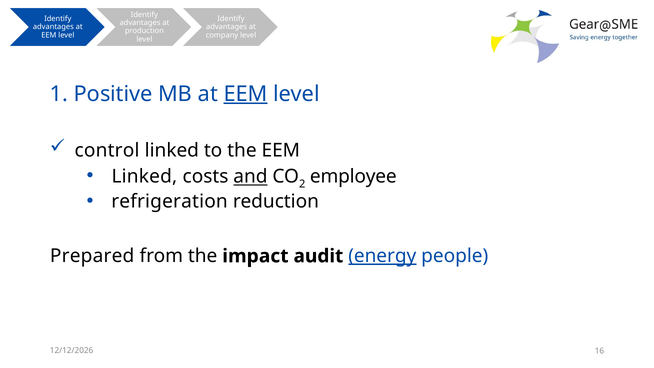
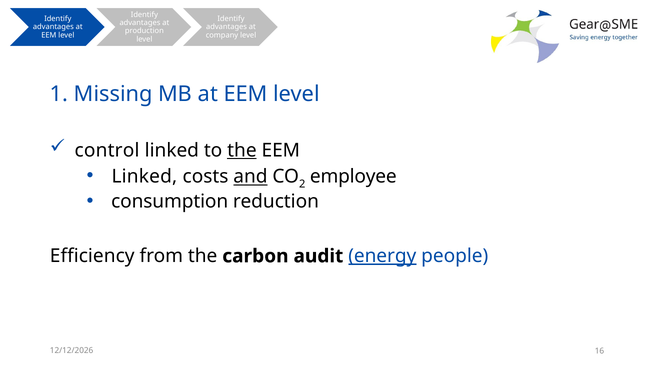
Positive: Positive -> Missing
EEM at (246, 94) underline: present -> none
the at (242, 150) underline: none -> present
refrigeration: refrigeration -> consumption
Prepared: Prepared -> Efficiency
impact: impact -> carbon
